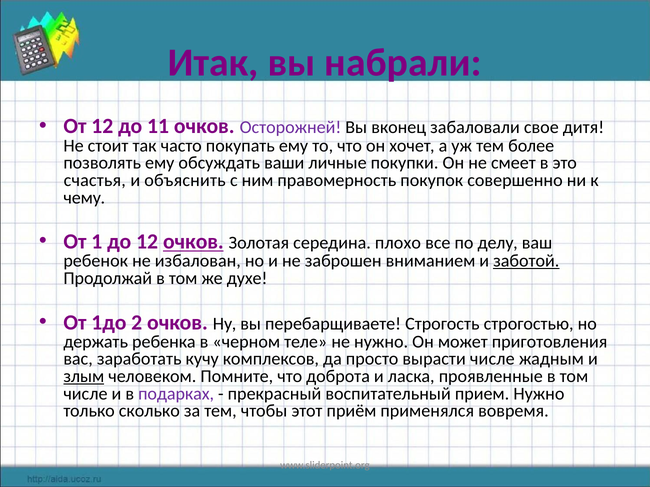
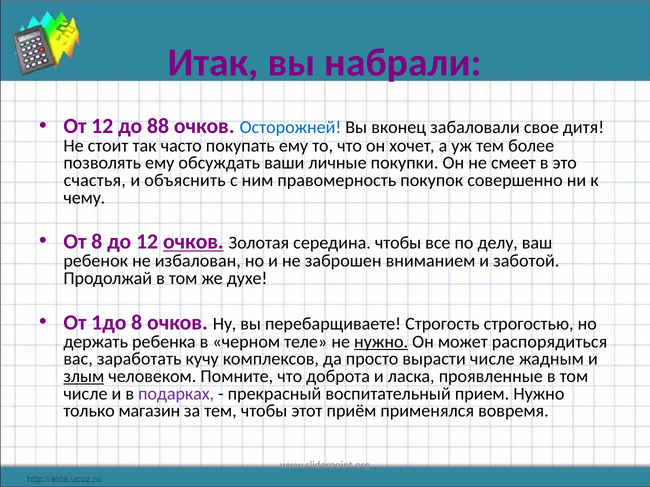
11: 11 -> 88
Осторожней colour: purple -> blue
От 1: 1 -> 8
середина плохо: плохо -> чтобы
заботой underline: present -> none
1до 2: 2 -> 8
нужно at (381, 342) underline: none -> present
приготовления: приготовления -> распорядиться
сколько: сколько -> магазин
